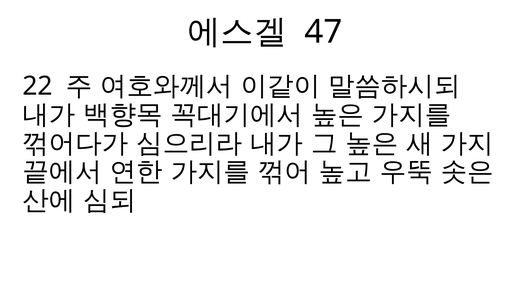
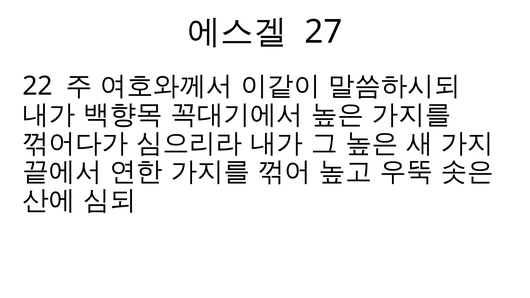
47: 47 -> 27
